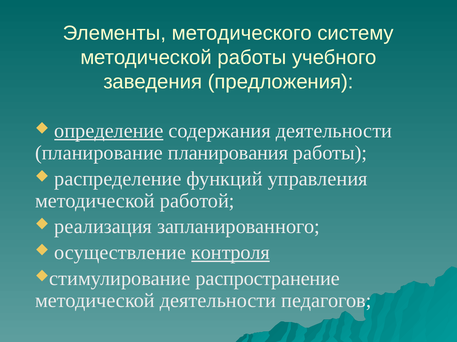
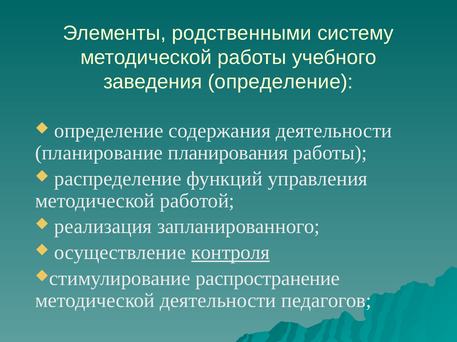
методического: методического -> родственными
заведения предложения: предложения -> определение
определение at (109, 131) underline: present -> none
